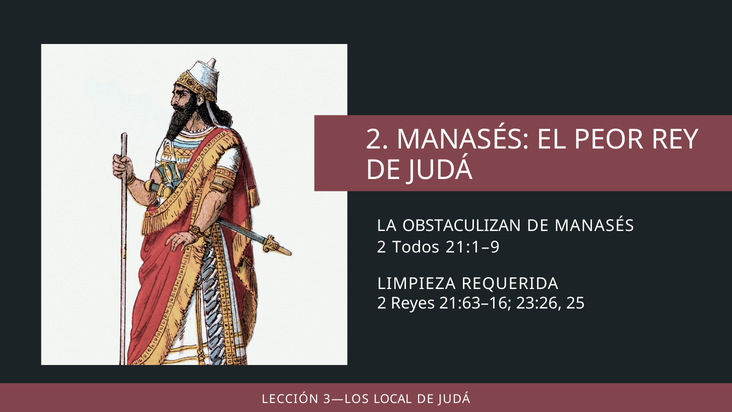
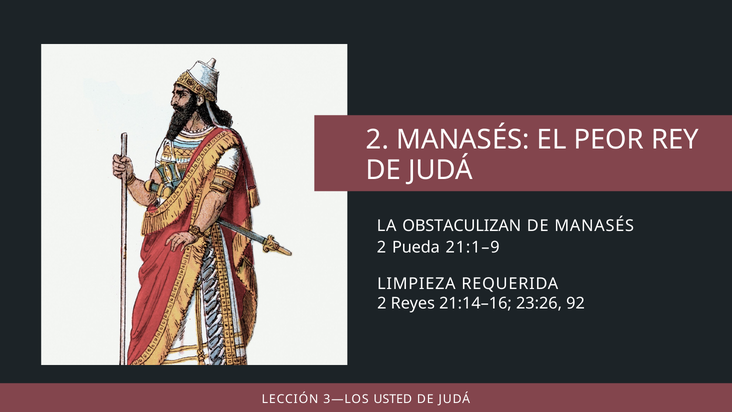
Todos: Todos -> Pueda
21:63–16: 21:63–16 -> 21:14–16
25: 25 -> 92
LOCAL: LOCAL -> USTED
